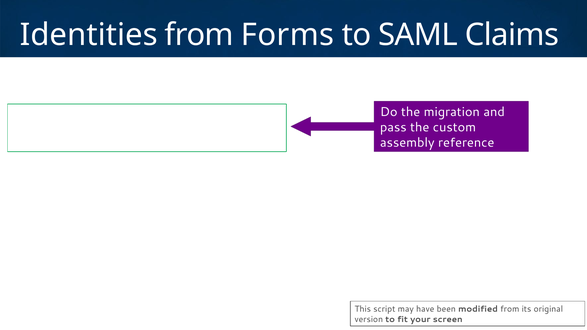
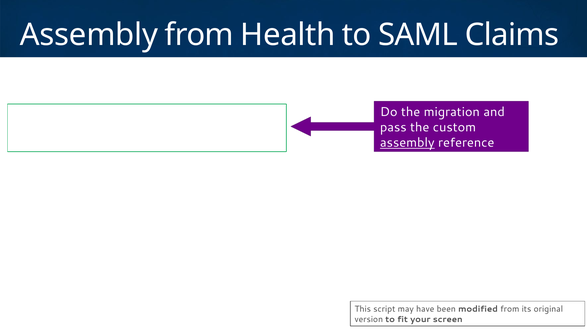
Identities at (89, 35): Identities -> Assembly
Forms: Forms -> Health
assembly at (407, 143) underline: none -> present
